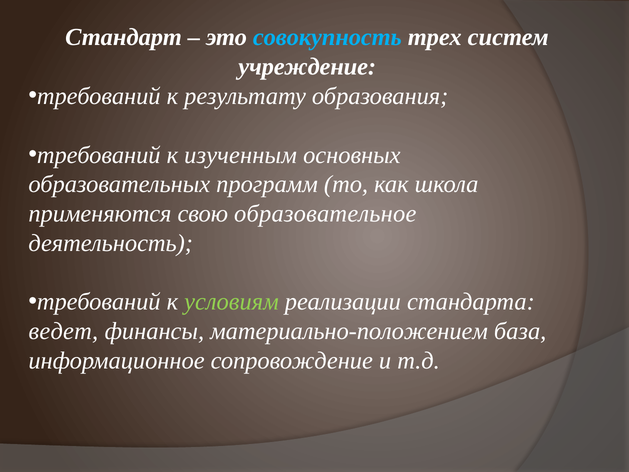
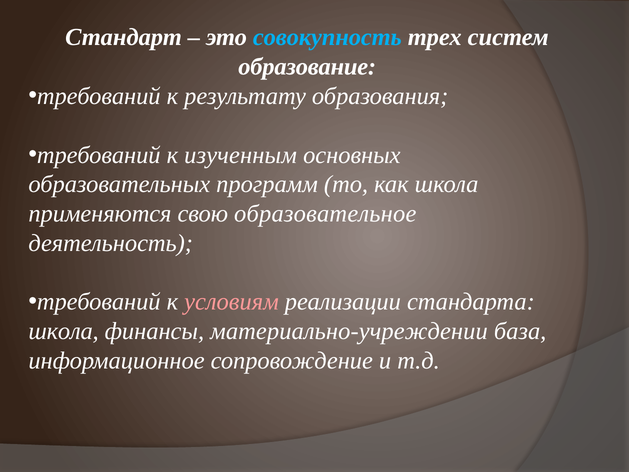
учреждение: учреждение -> образование
условиям colour: light green -> pink
ведет at (63, 331): ведет -> школа
материально-положением: материально-положением -> материально-учреждении
